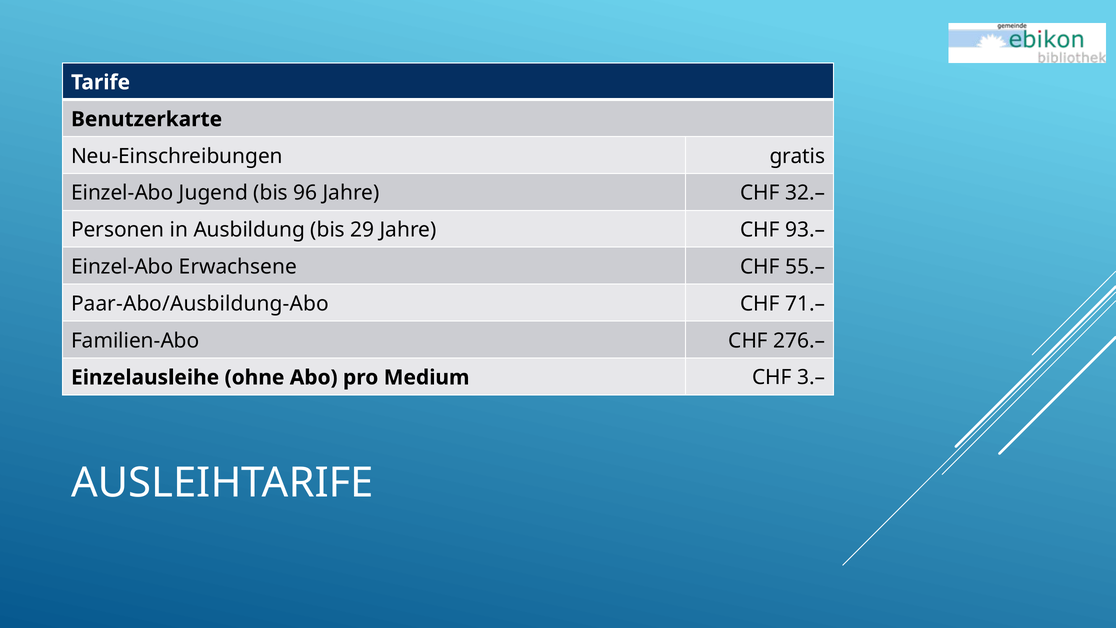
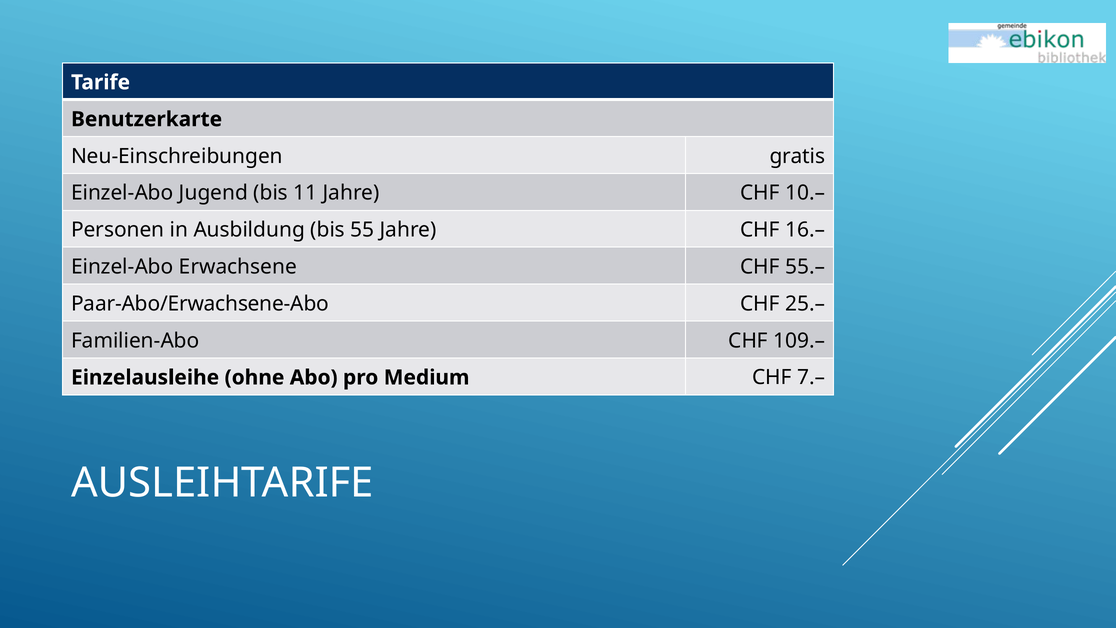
96: 96 -> 11
32.–: 32.– -> 10.–
29: 29 -> 55
93.–: 93.– -> 16.–
Paar-Abo/Ausbildung-Abo: Paar-Abo/Ausbildung-Abo -> Paar-Abo/Erwachsene-Abo
71.–: 71.– -> 25.–
276.–: 276.– -> 109.–
3.–: 3.– -> 7.–
